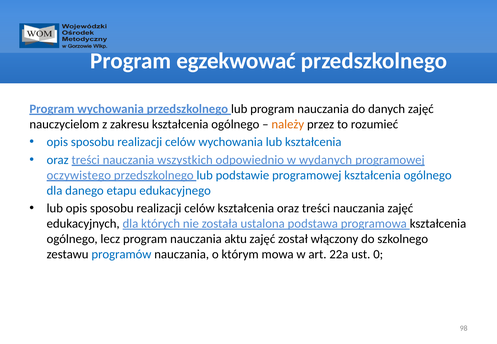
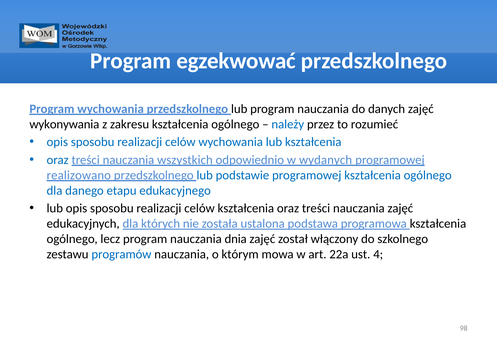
nauczycielom: nauczycielom -> wykonywania
należy colour: orange -> blue
oczywistego: oczywistego -> realizowano
aktu: aktu -> dnia
0: 0 -> 4
